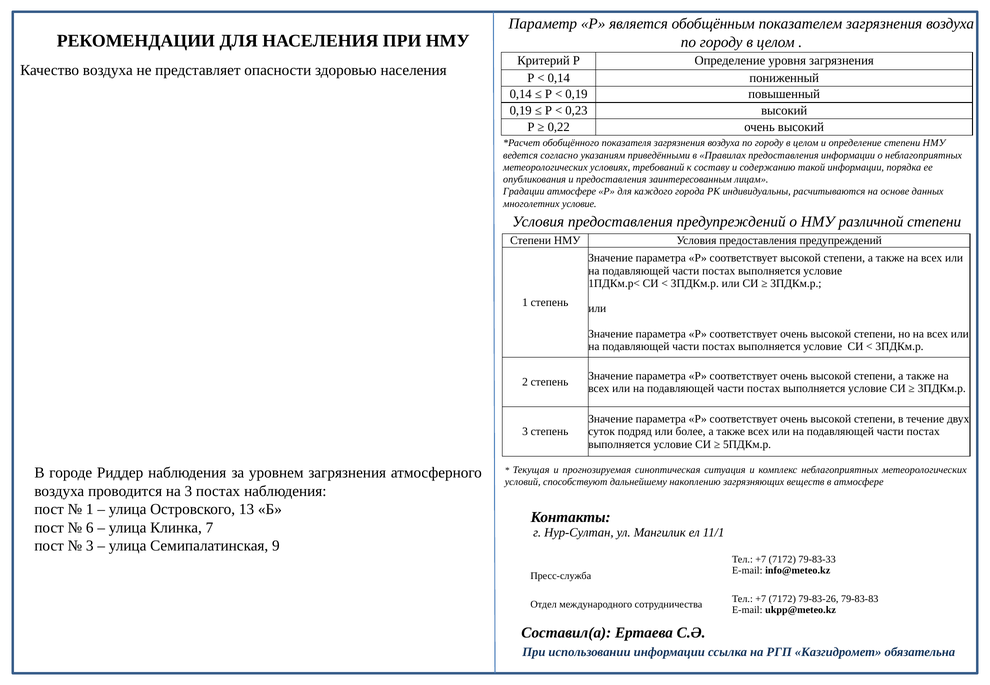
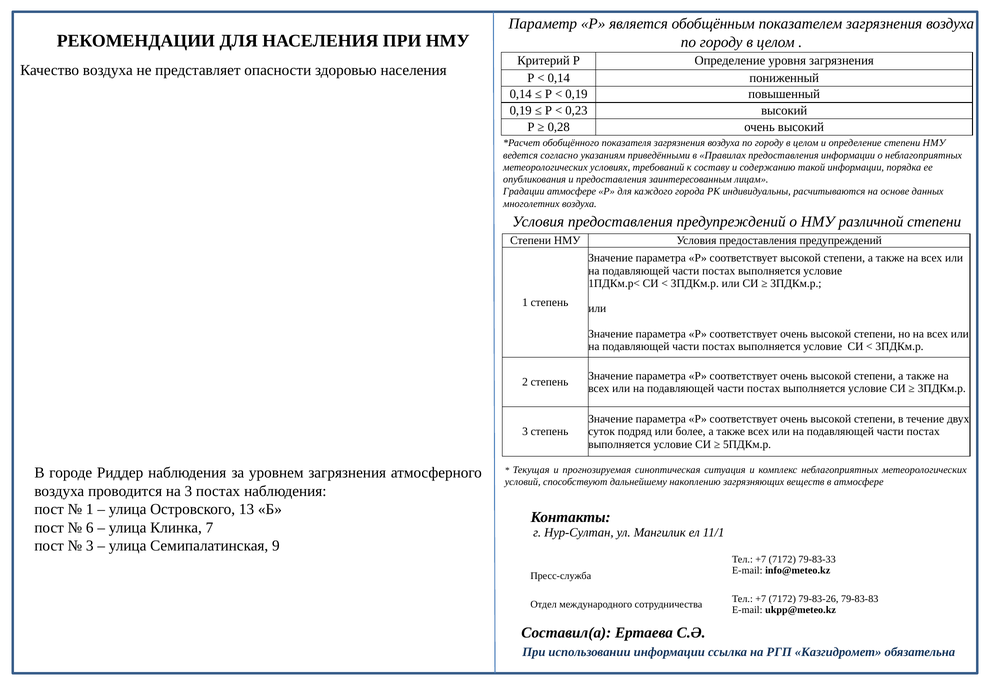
0,22: 0,22 -> 0,28
многолетних условие: условие -> воздуха
